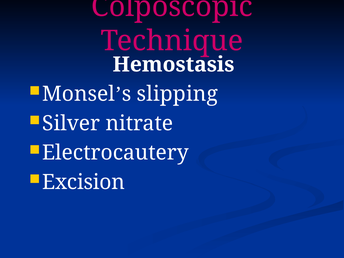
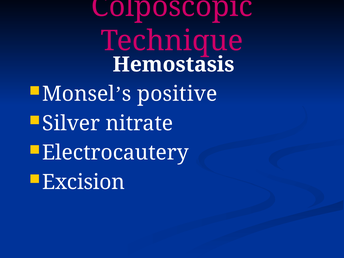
slipping: slipping -> positive
